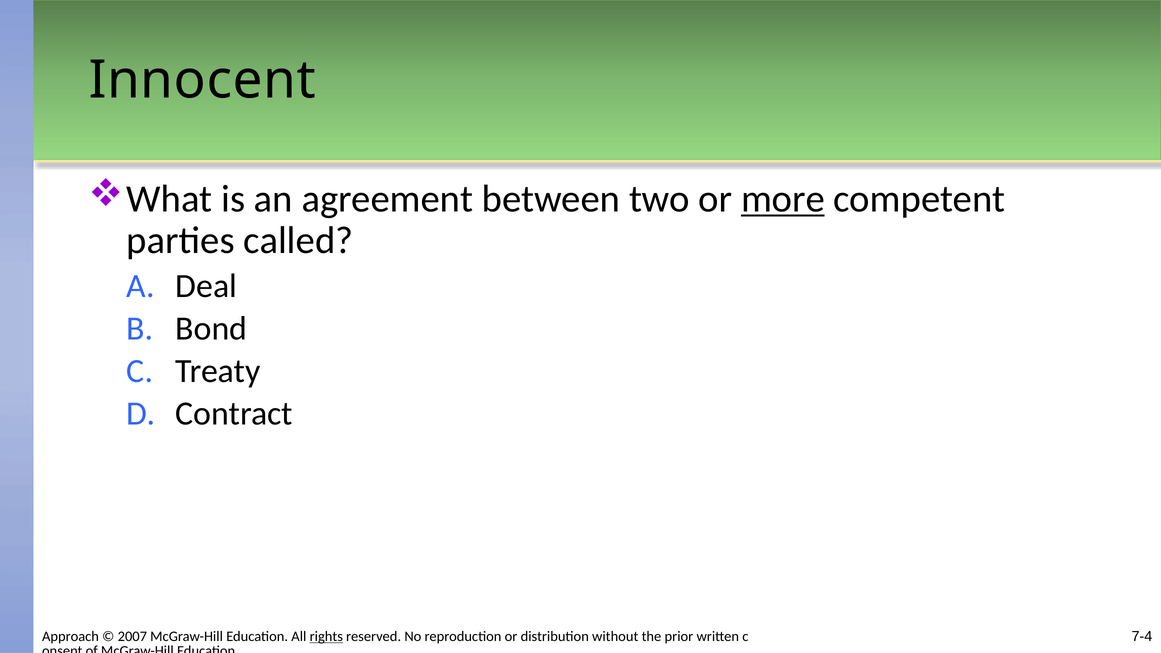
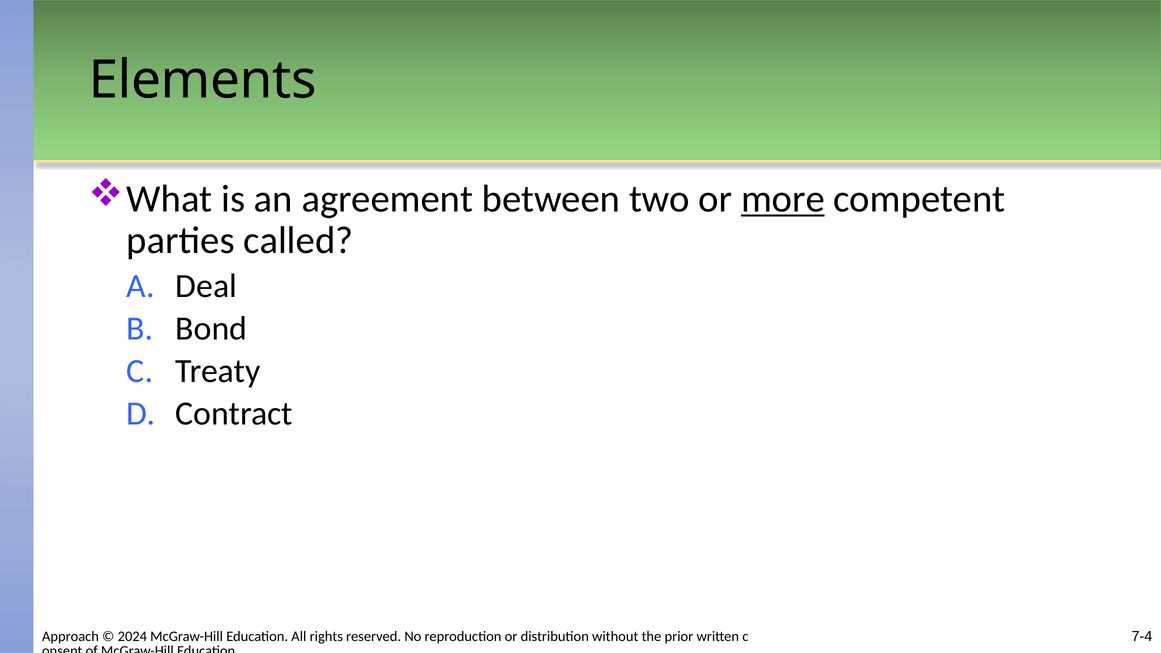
Innocent: Innocent -> Elements
2007: 2007 -> 2024
rights underline: present -> none
